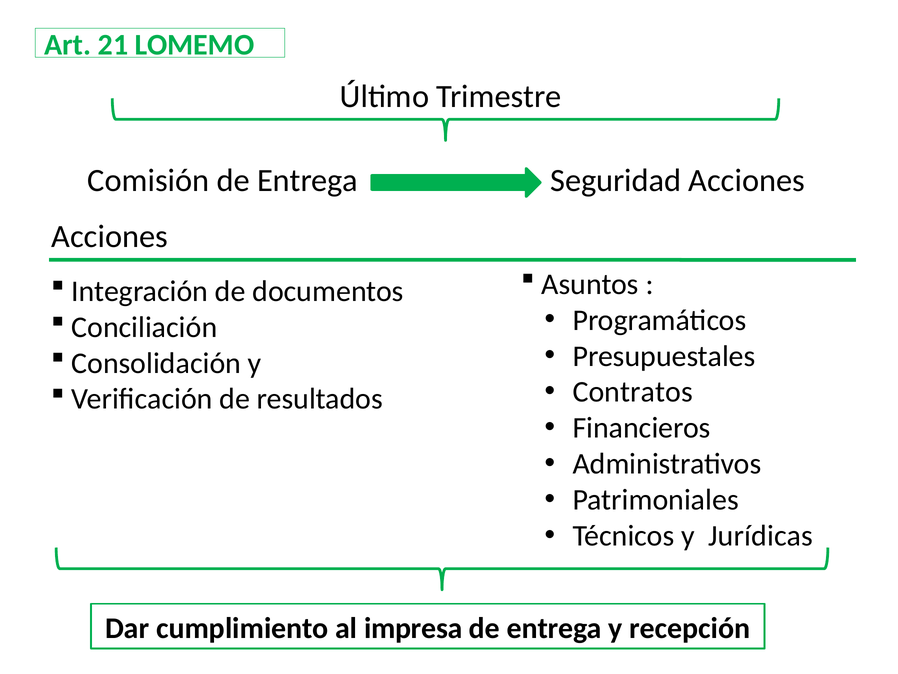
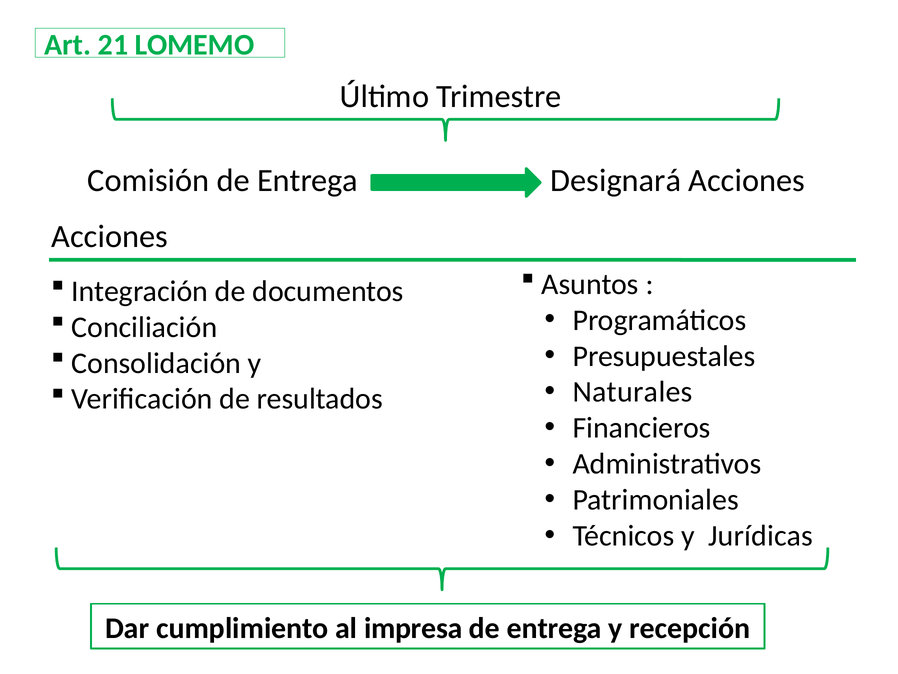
Seguridad: Seguridad -> Designará
Contratos: Contratos -> Naturales
